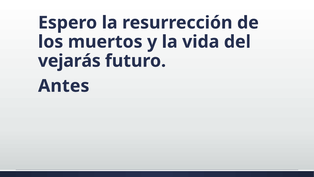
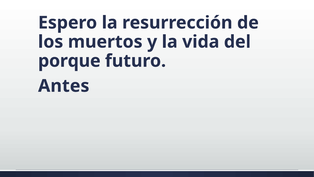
vejarás: vejarás -> porque
